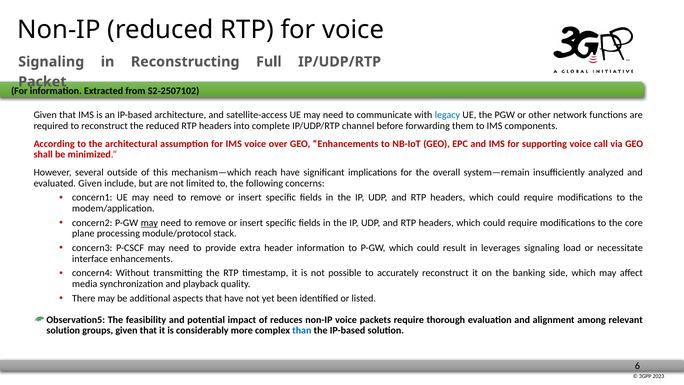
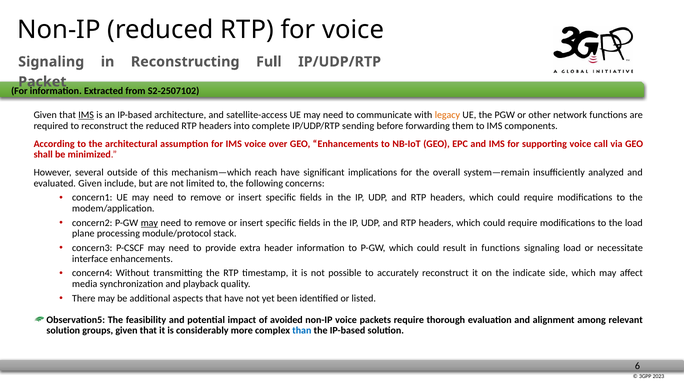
IMS at (86, 115) underline: none -> present
legacy colour: blue -> orange
channel: channel -> sending
the core: core -> load
in leverages: leverages -> functions
banking: banking -> indicate
reduces: reduces -> avoided
